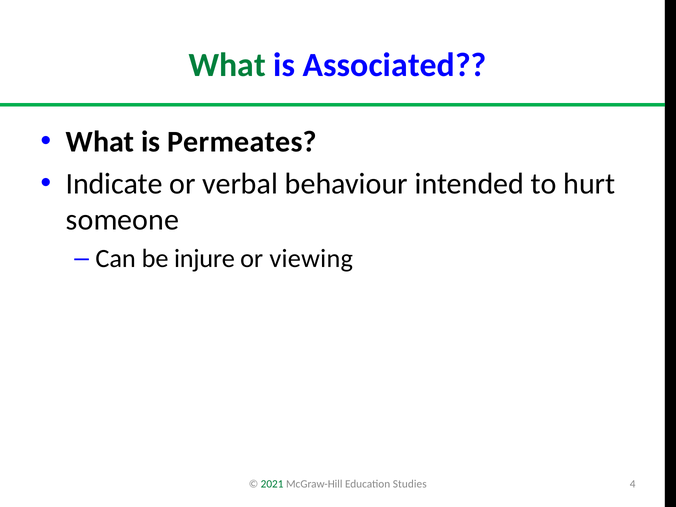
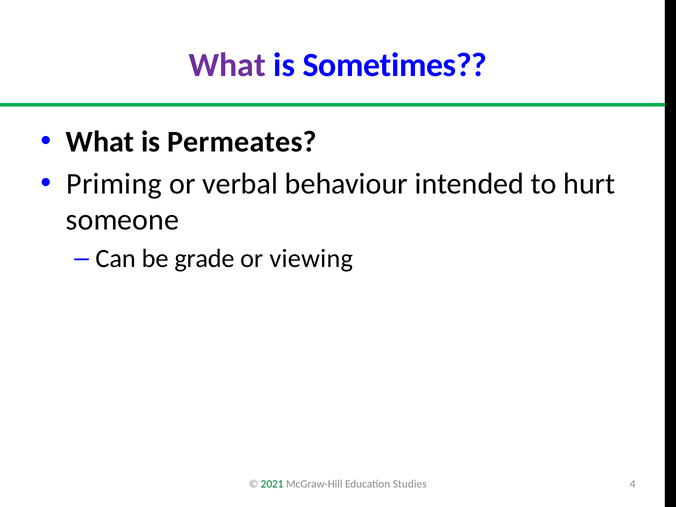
What at (227, 65) colour: green -> purple
Associated: Associated -> Sometimes
Indicate: Indicate -> Priming
injure: injure -> grade
